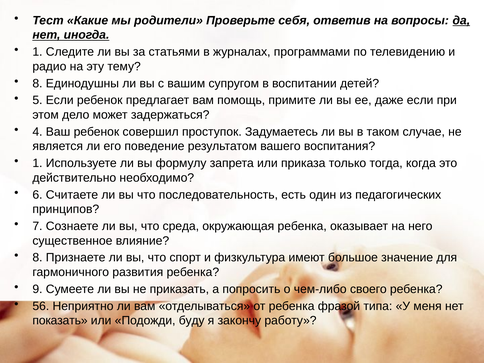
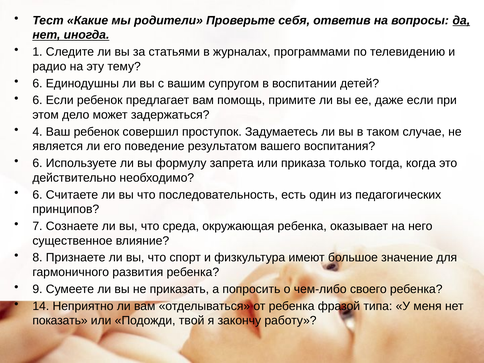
8 at (37, 83): 8 -> 6
5 at (37, 100): 5 -> 6
1 at (37, 163): 1 -> 6
56: 56 -> 14
буду: буду -> твой
